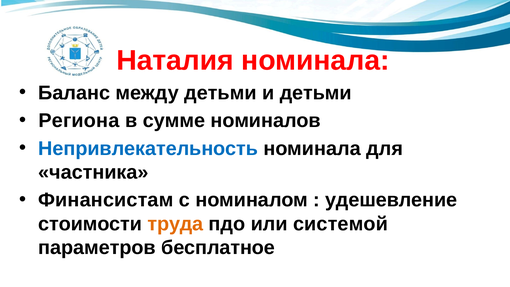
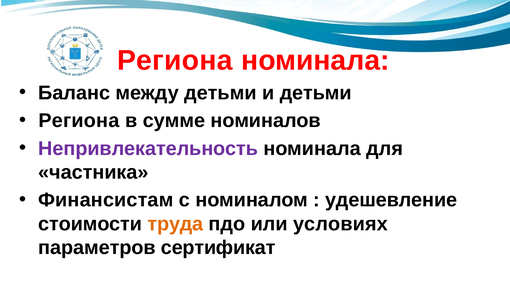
Наталия at (175, 61): Наталия -> Региона
Непривлекательность colour: blue -> purple
системой: системой -> условиях
бесплатное: бесплатное -> сертификат
